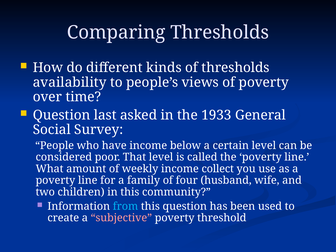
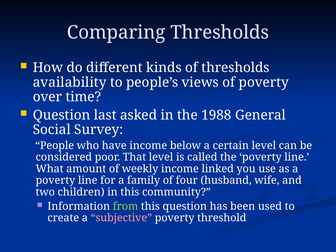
1933: 1933 -> 1988
collect: collect -> linked
from colour: light blue -> light green
